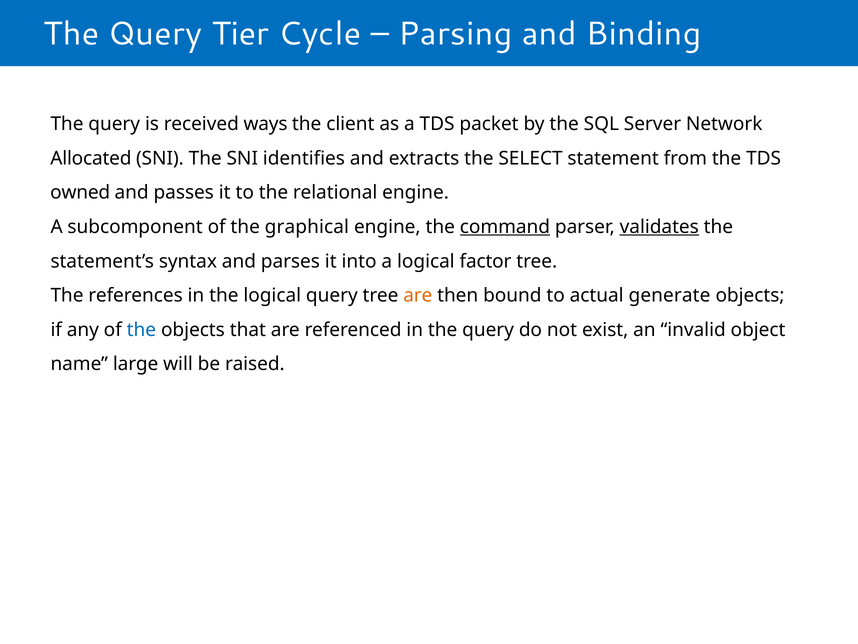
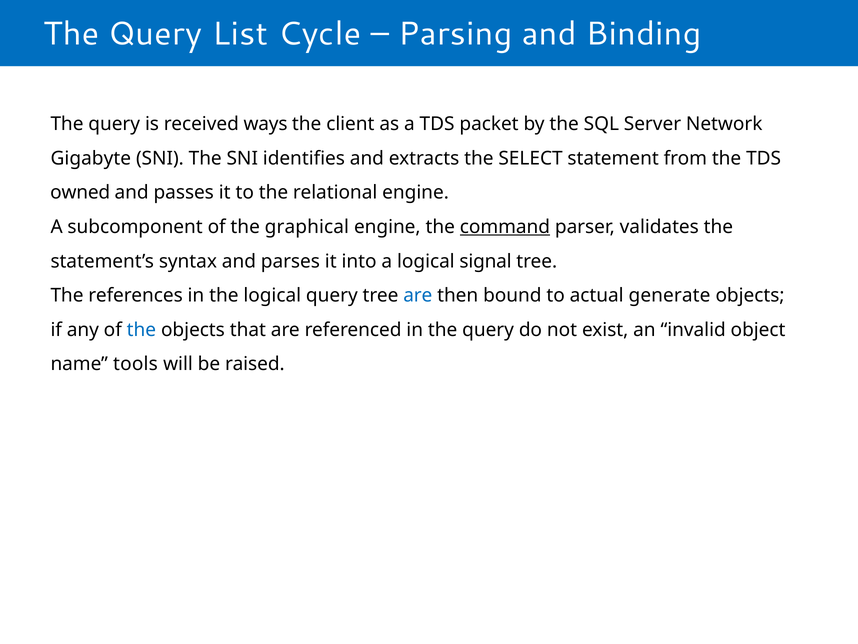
Tier: Tier -> List
Allocated: Allocated -> Gigabyte
validates underline: present -> none
factor: factor -> signal
are at (418, 295) colour: orange -> blue
large: large -> tools
